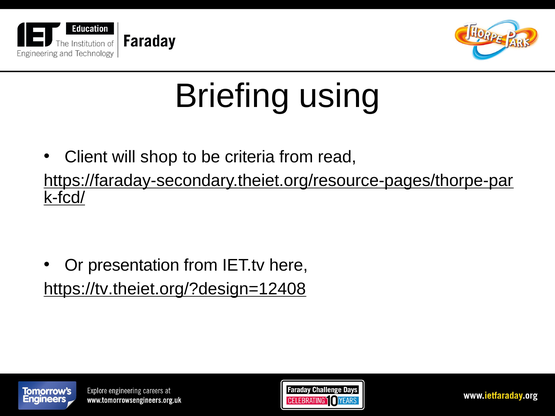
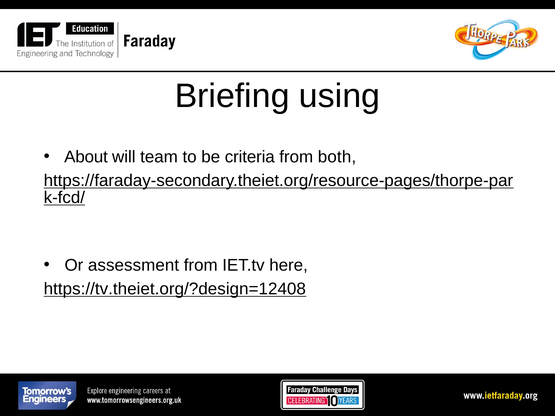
Client: Client -> About
shop: shop -> team
read: read -> both
presentation: presentation -> assessment
